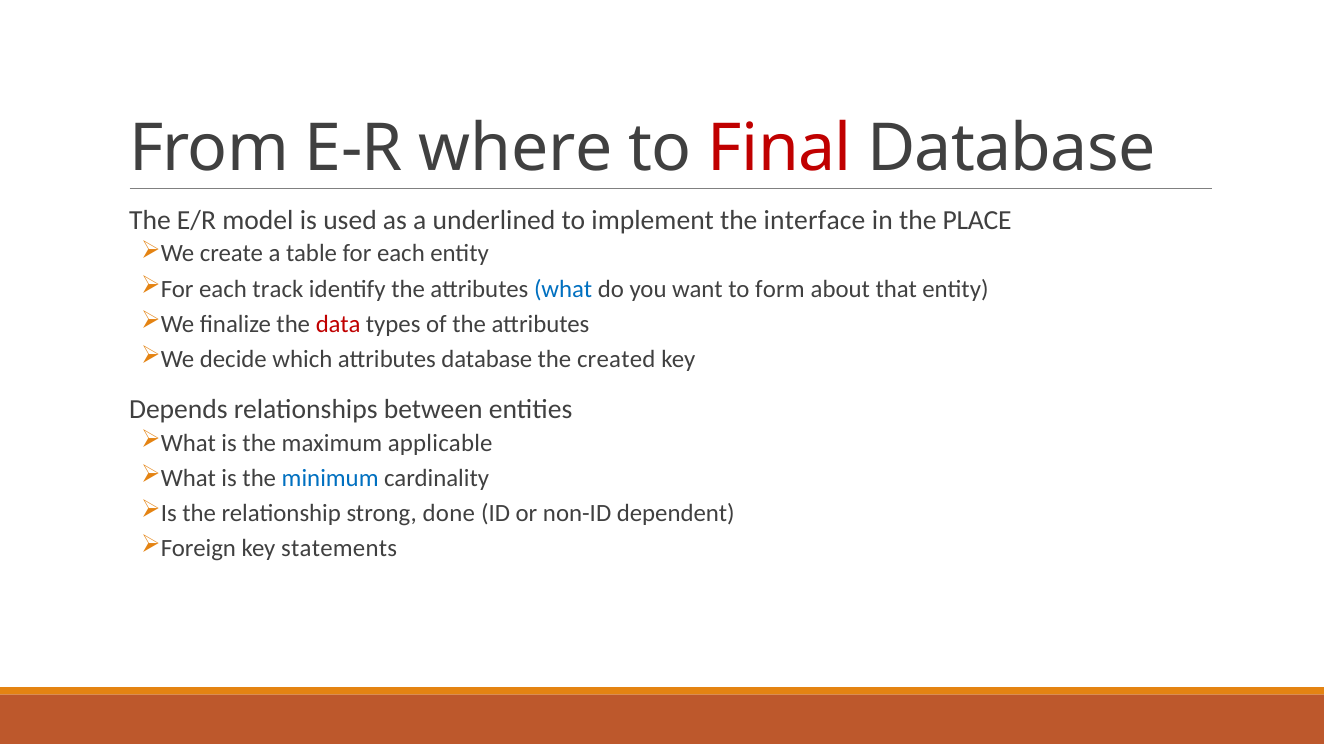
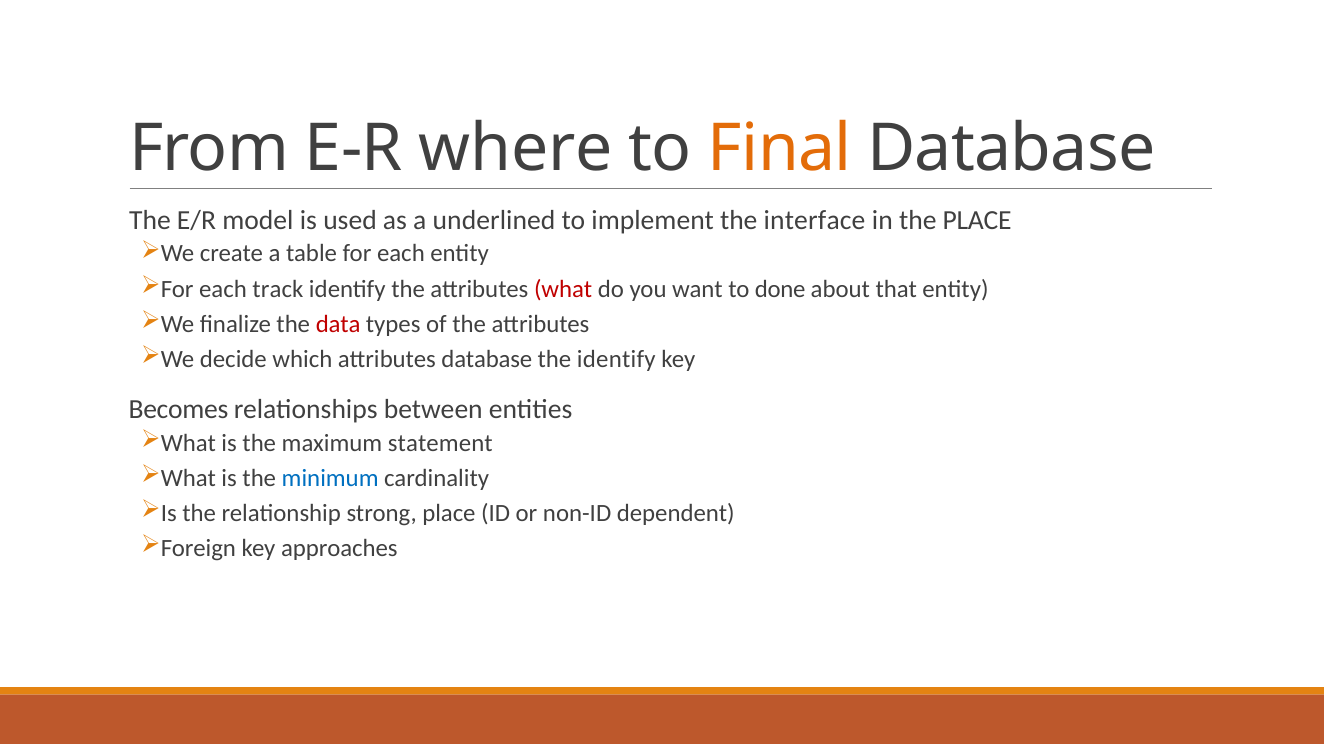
Final colour: red -> orange
what colour: blue -> red
form: form -> done
the created: created -> identify
Depends: Depends -> Becomes
applicable: applicable -> statement
strong done: done -> place
statements: statements -> approaches
